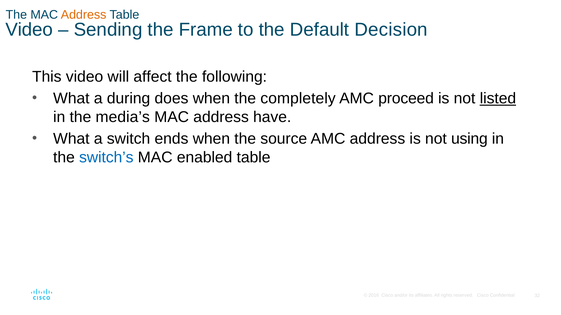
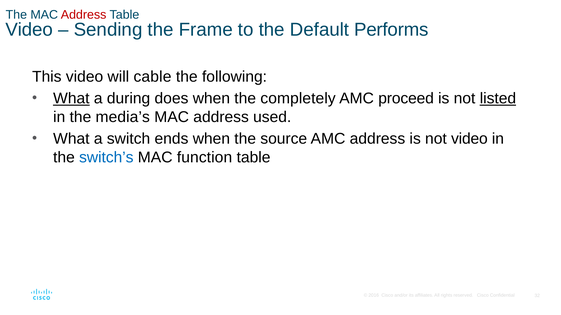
Address at (84, 15) colour: orange -> red
Decision: Decision -> Performs
affect: affect -> cable
What at (71, 99) underline: none -> present
have: have -> used
not using: using -> video
enabled: enabled -> function
